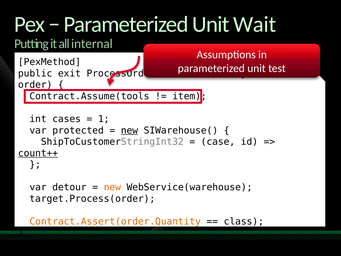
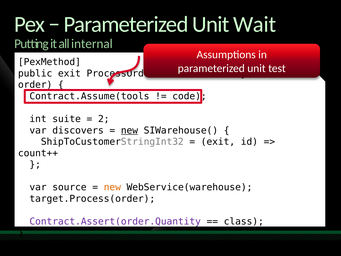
item: item -> code
cases: cases -> suite
1: 1 -> 2
protected: protected -> discovers
case at (218, 142): case -> exit
count++ underline: present -> none
detour: detour -> source
Contract.Assert(order.Quantity colour: orange -> purple
